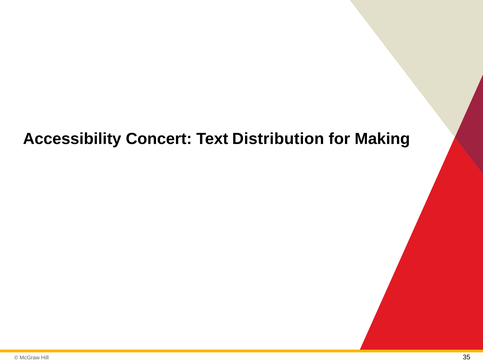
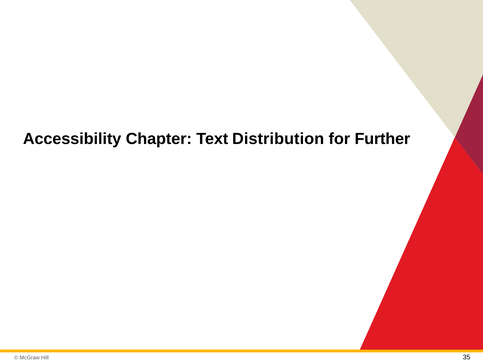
Concert: Concert -> Chapter
Making: Making -> Further
